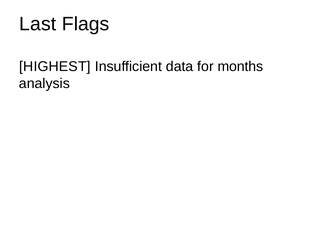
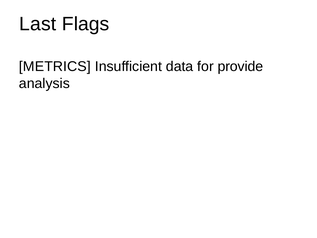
HIGHEST: HIGHEST -> METRICS
months: months -> provide
